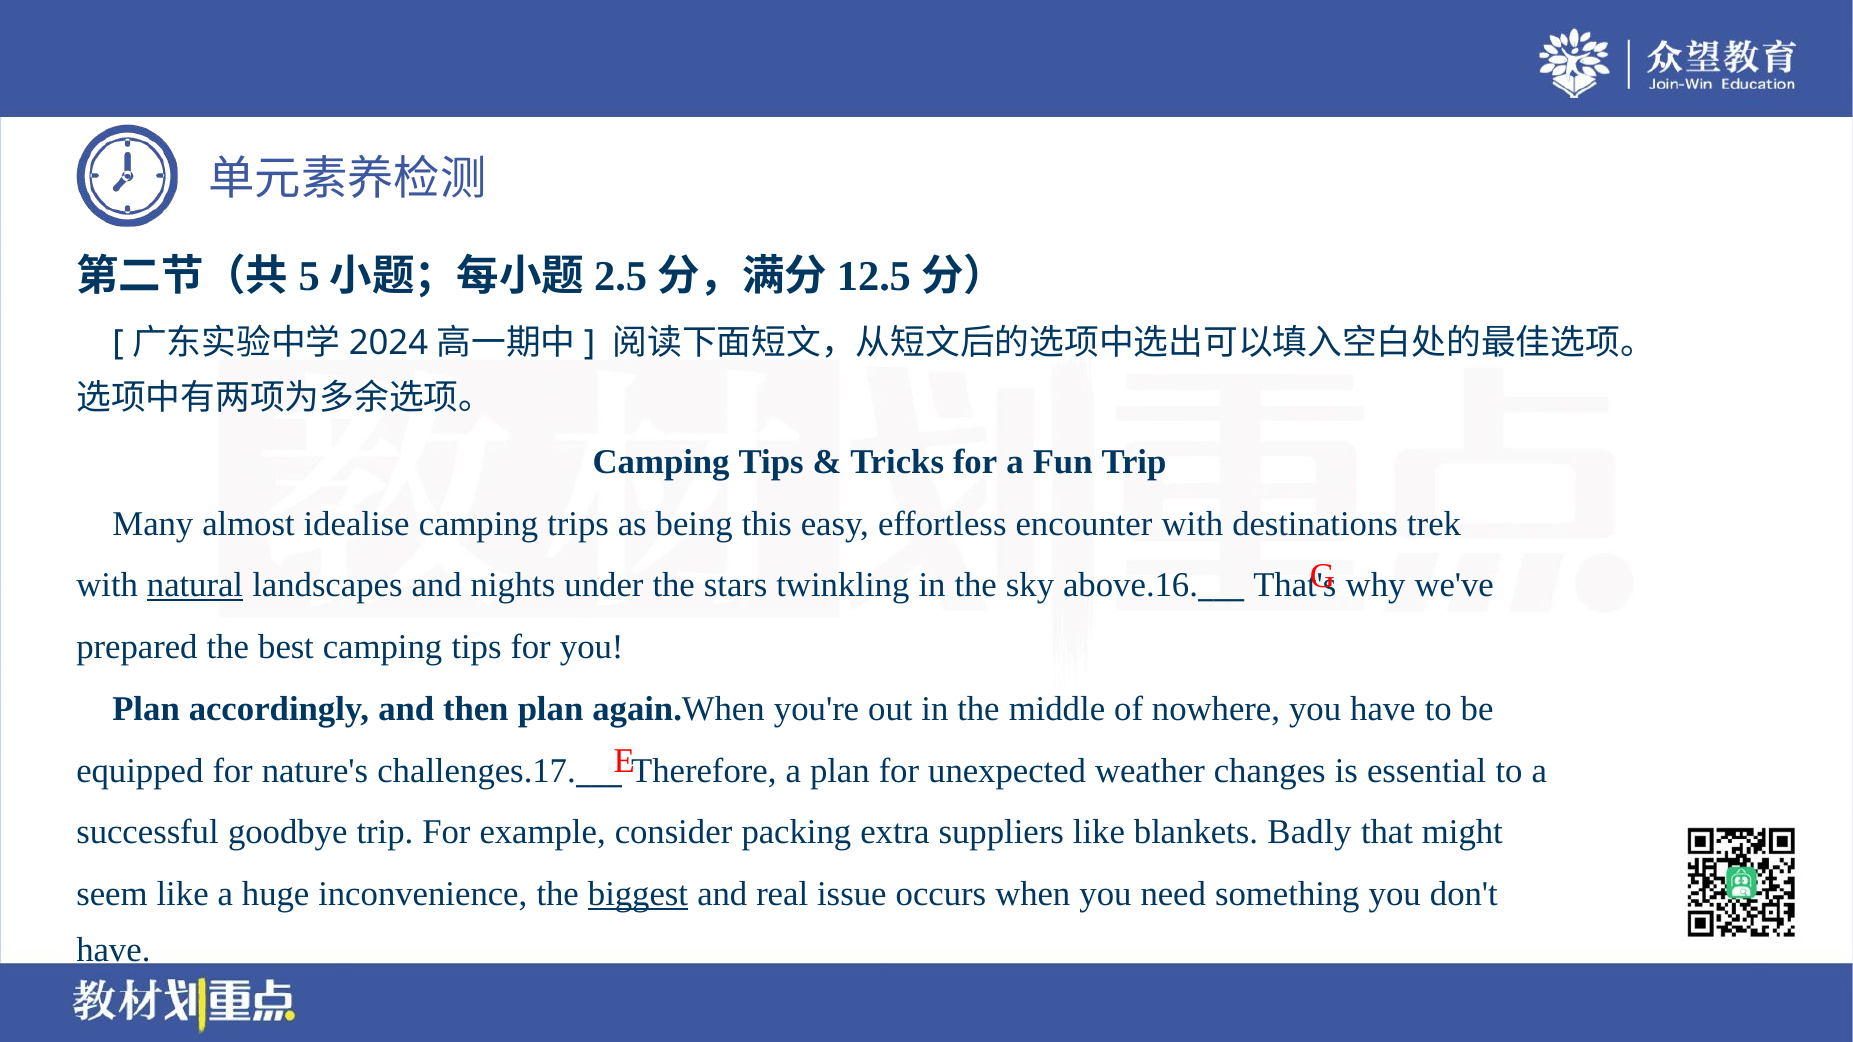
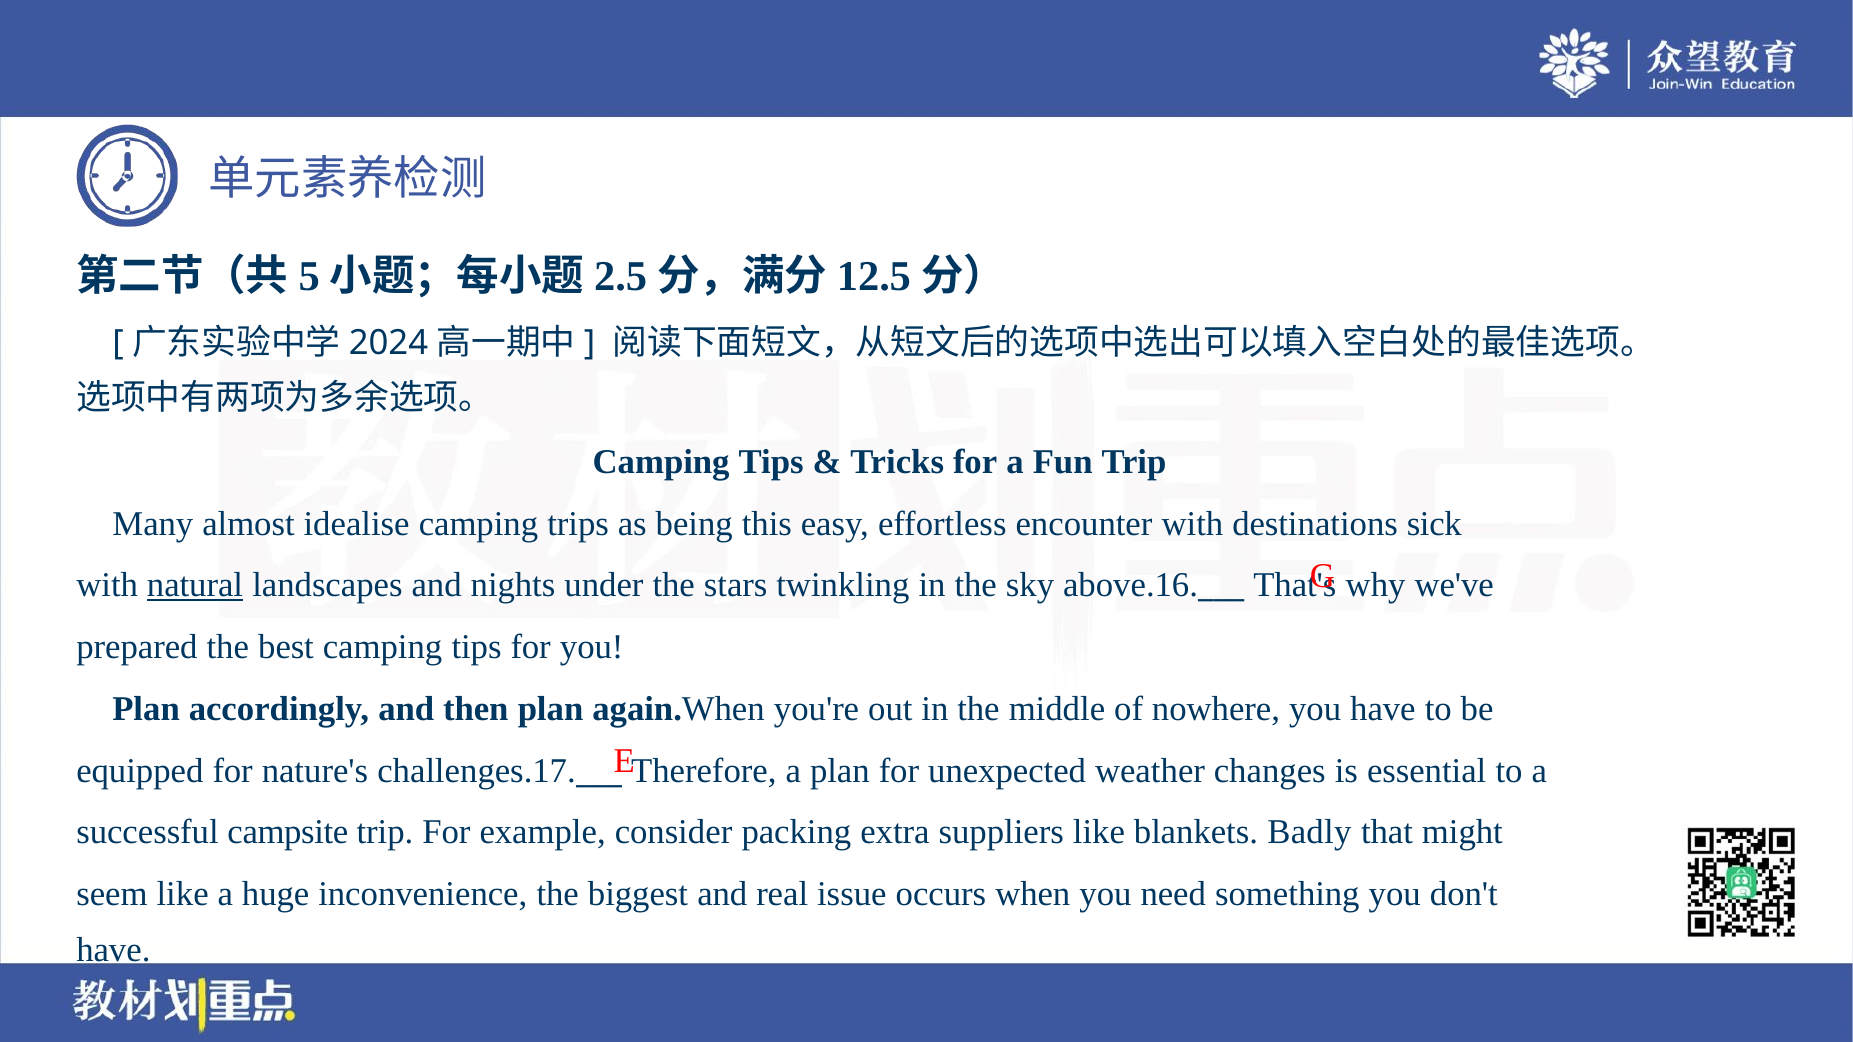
trek: trek -> sick
goodbye: goodbye -> campsite
biggest underline: present -> none
